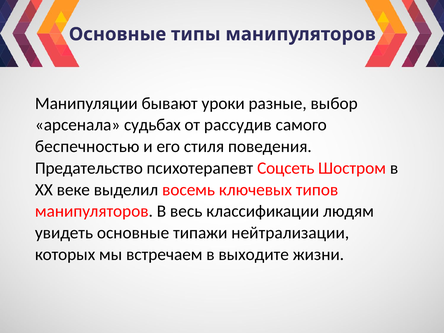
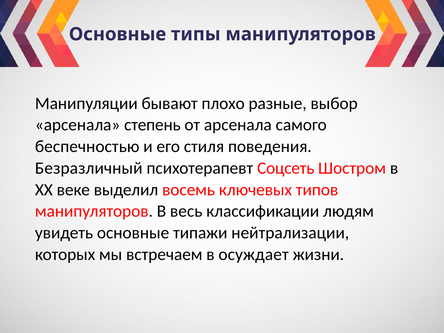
уроки: уроки -> плохо
судьбах: судьбах -> степень
от рассудив: рассудив -> арсенала
Предательство: Предательство -> Безразличный
выходите: выходите -> осуждает
